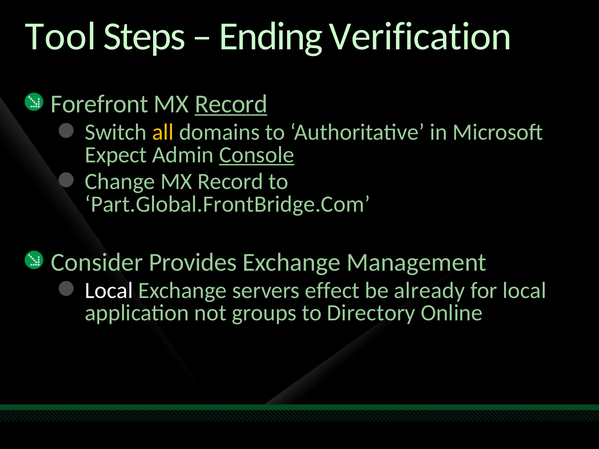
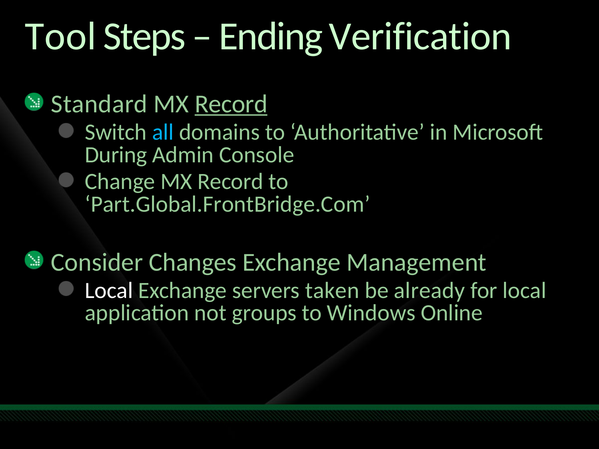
Forefront: Forefront -> Standard
all colour: yellow -> light blue
Expect: Expect -> During
Console underline: present -> none
Provides: Provides -> Changes
effect: effect -> taken
Directory: Directory -> Windows
